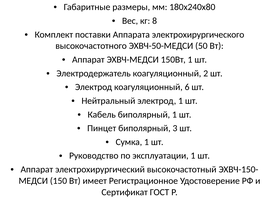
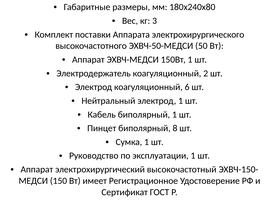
8: 8 -> 3
3: 3 -> 8
